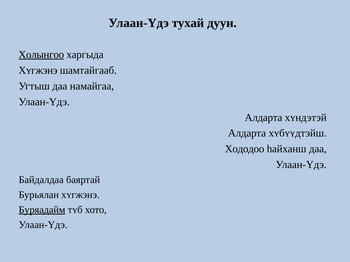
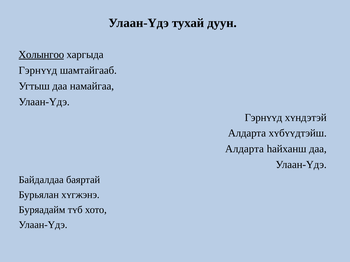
Хʏгжэнэ at (38, 70): Хʏгжэнэ -> Гэрнʏʏд
Алдарта at (263, 118): Алдарта -> Гэрнʏʏд
Хододоо at (245, 149): Хододоо -> Алдарта
Буряадайм underline: present -> none
